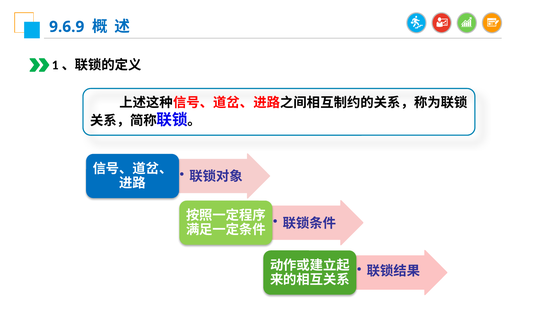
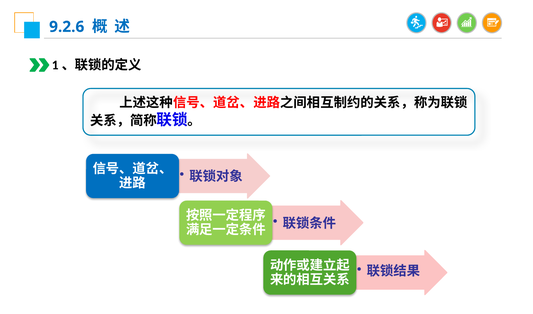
9.6.9: 9.6.9 -> 9.2.6
